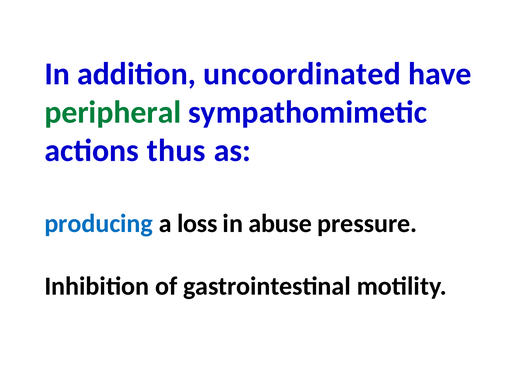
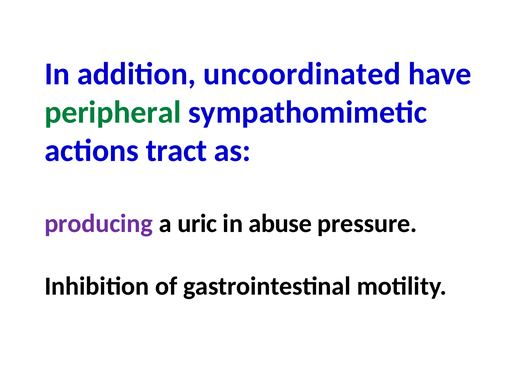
thus: thus -> tract
producing colour: blue -> purple
loss: loss -> uric
